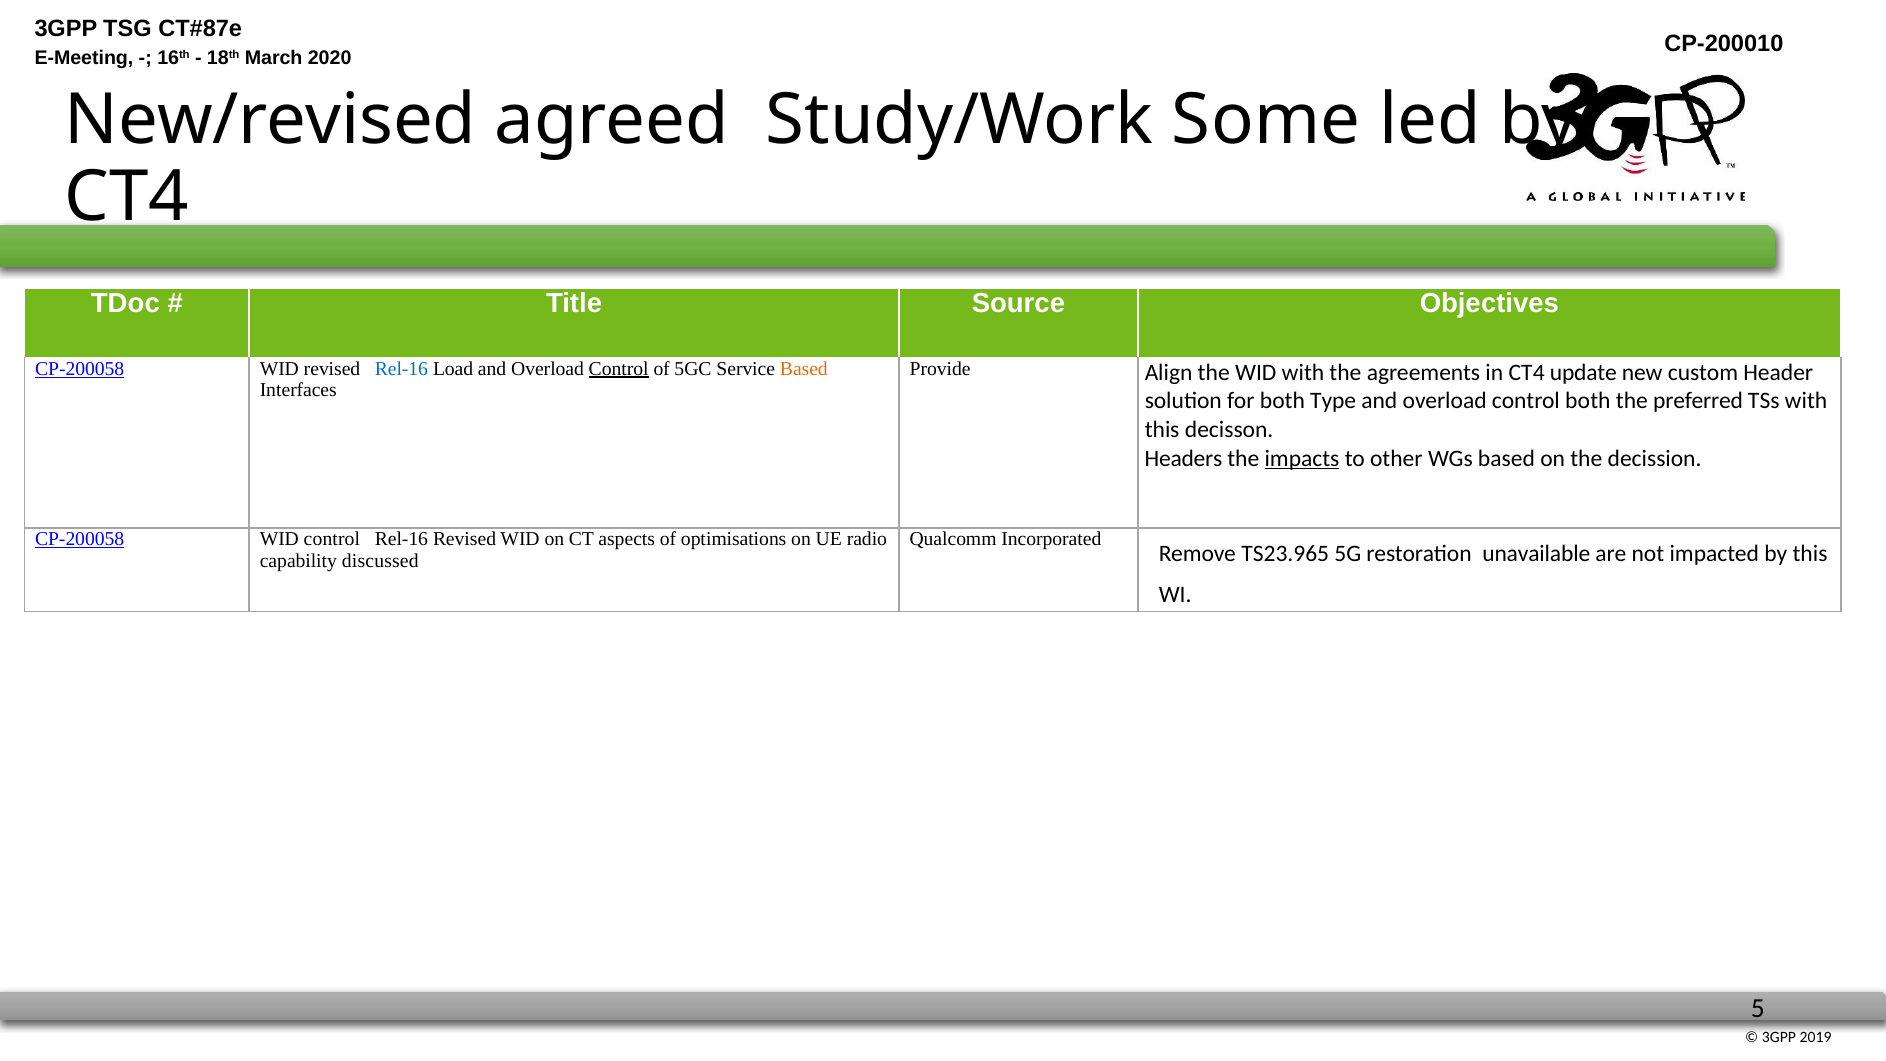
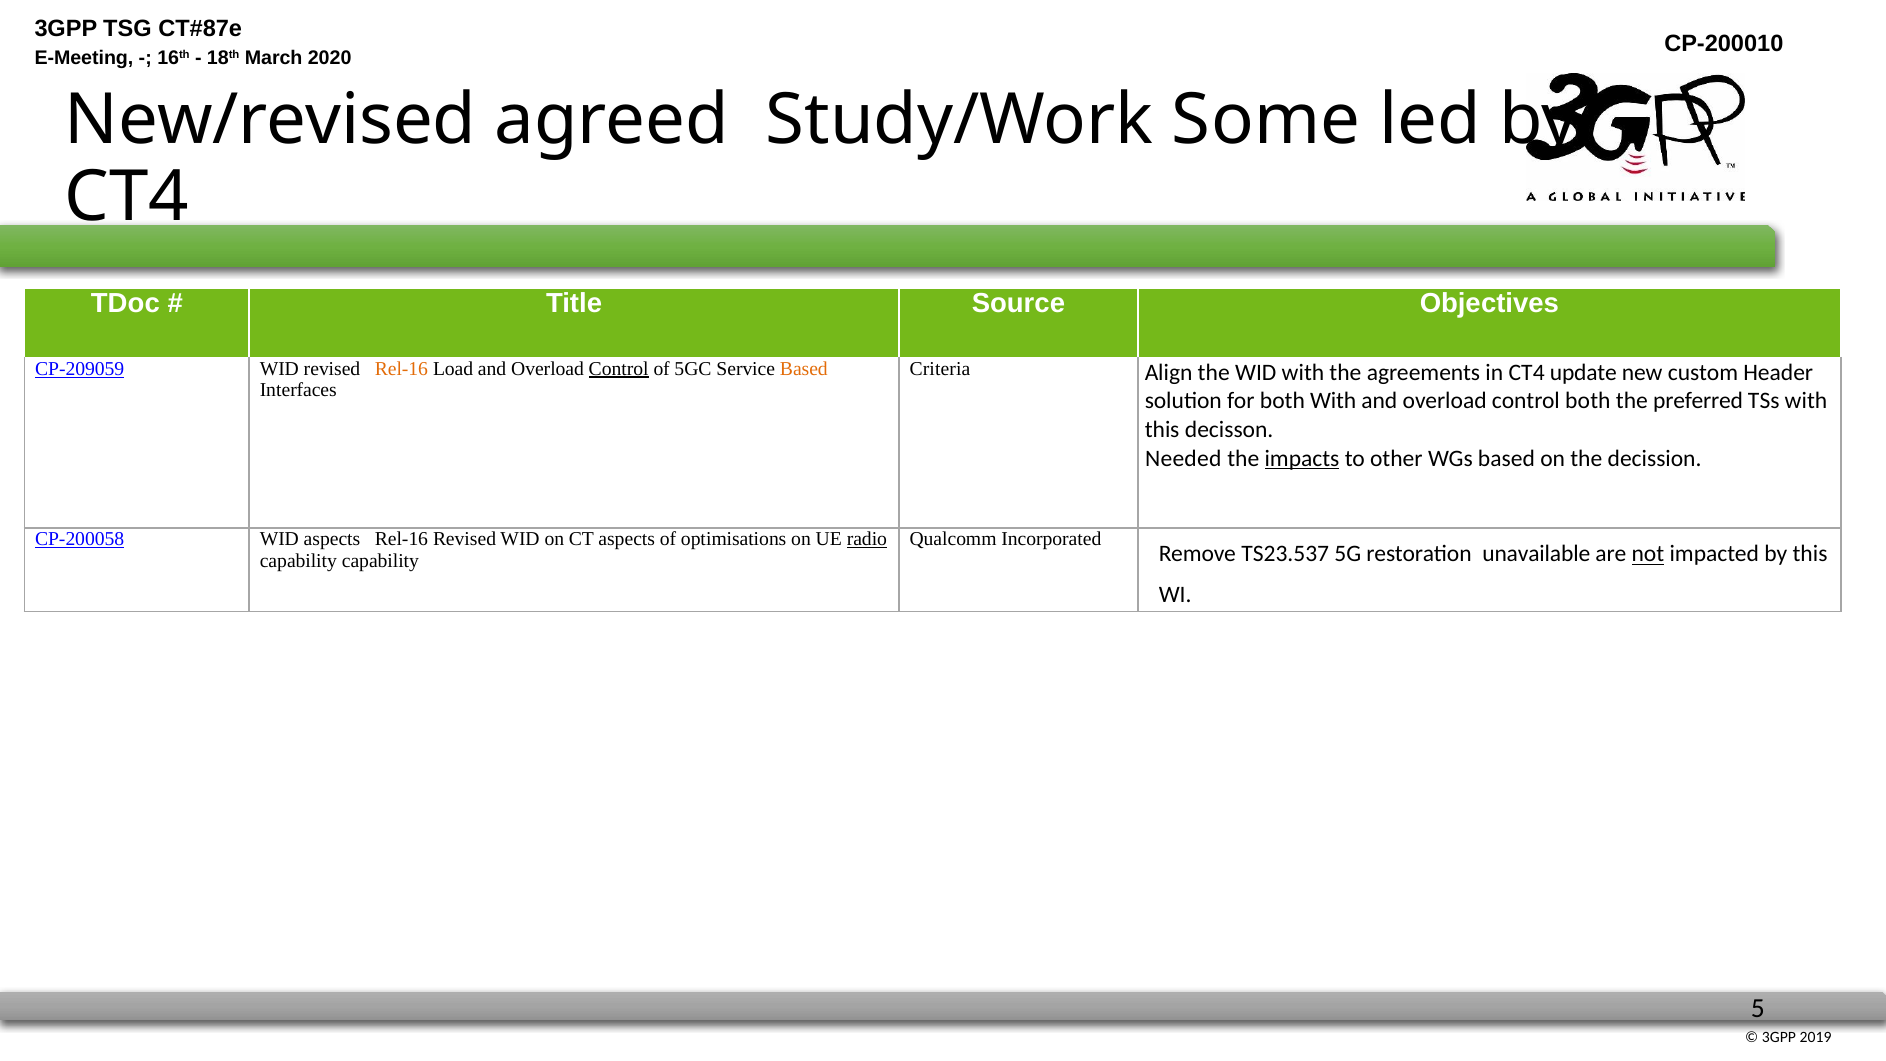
CP-200058 at (80, 369): CP-200058 -> CP-209059
Rel-16 at (401, 369) colour: blue -> orange
Provide: Provide -> Criteria
both Type: Type -> With
Headers: Headers -> Needed
WID control: control -> aspects
radio underline: none -> present
TS23.965: TS23.965 -> TS23.537
not underline: none -> present
capability discussed: discussed -> capability
